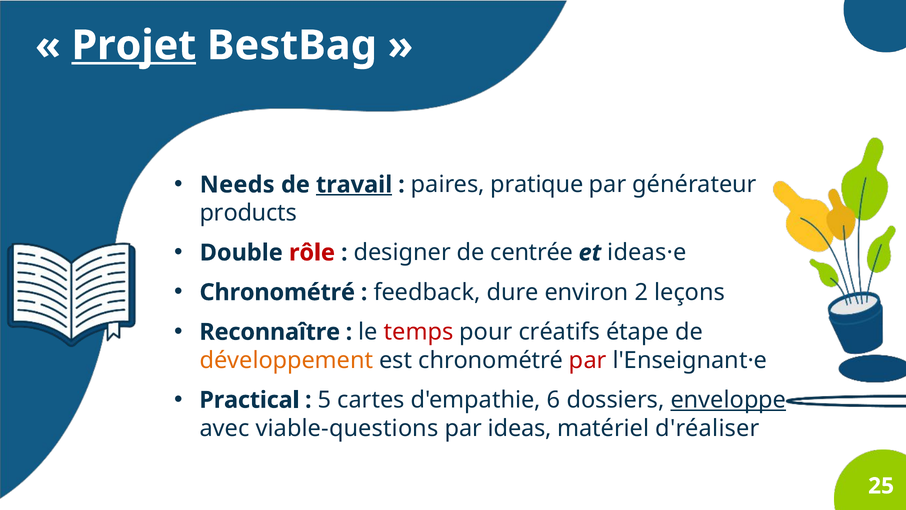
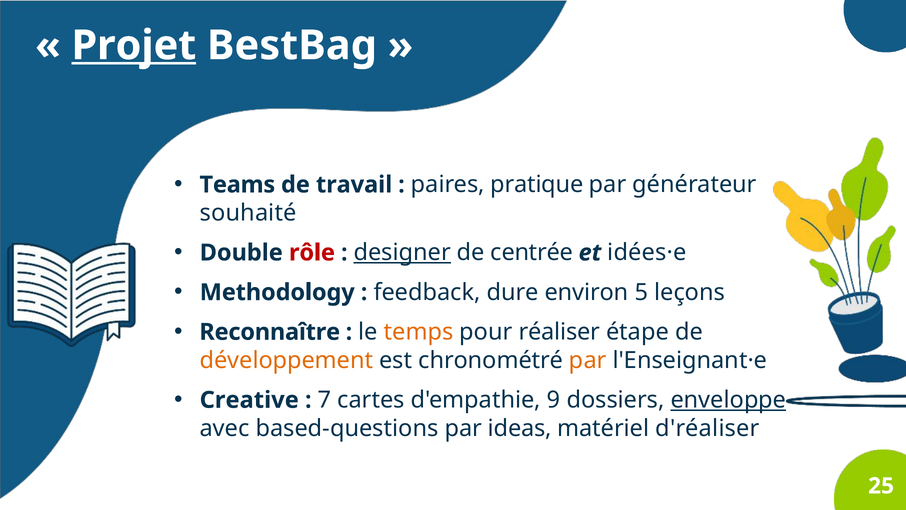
Needs: Needs -> Teams
travail underline: present -> none
products: products -> souhaité
designer underline: none -> present
ideas·e: ideas·e -> idées·e
Chronométré at (277, 292): Chronométré -> Methodology
2: 2 -> 5
temps colour: red -> orange
créatifs: créatifs -> réaliser
par at (588, 360) colour: red -> orange
Practical: Practical -> Creative
5: 5 -> 7
6: 6 -> 9
viable-questions: viable-questions -> based-questions
